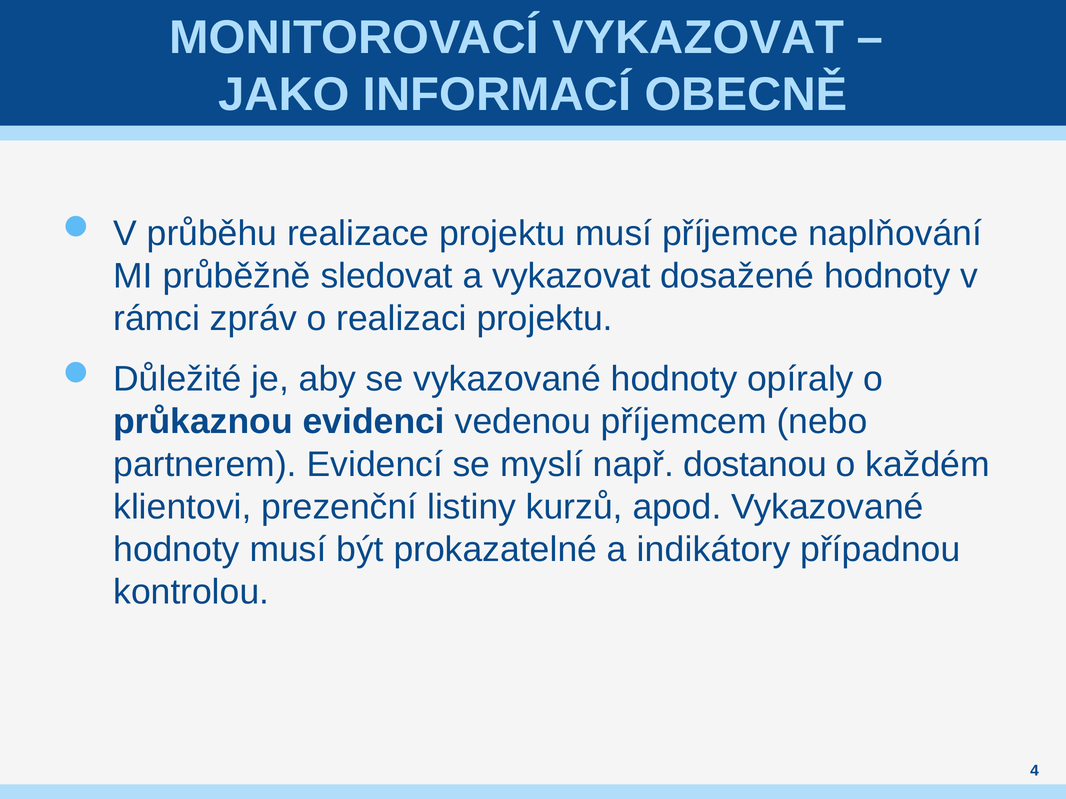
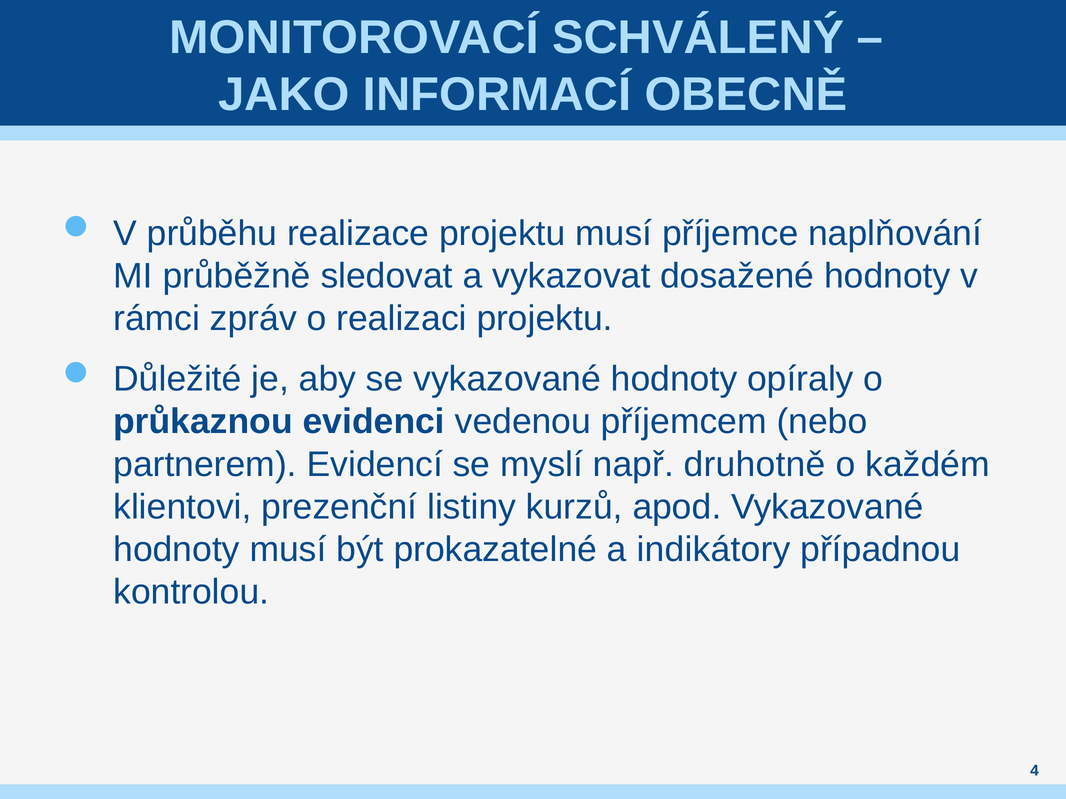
MONITOROVACÍ VYKAZOVAT: VYKAZOVAT -> SCHVÁLENÝ
dostanou: dostanou -> druhotně
